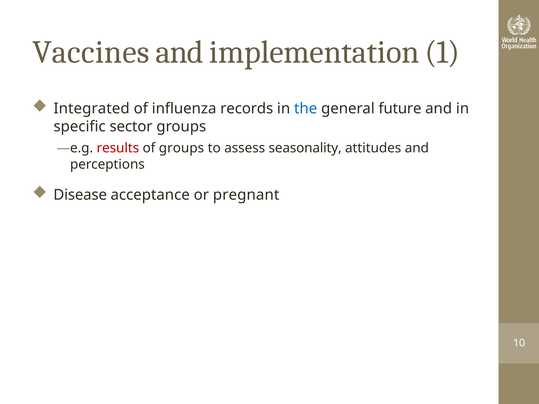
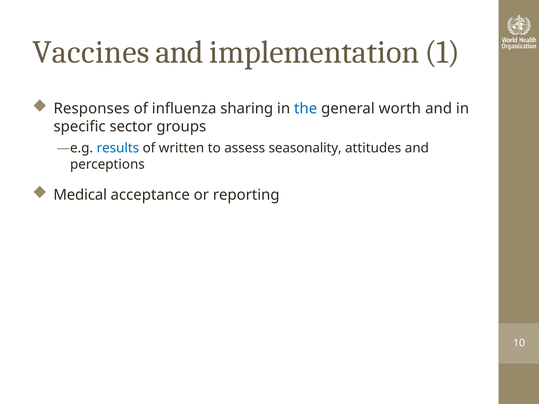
Integrated: Integrated -> Responses
records: records -> sharing
future: future -> worth
results colour: red -> blue
of groups: groups -> written
Disease: Disease -> Medical
pregnant: pregnant -> reporting
